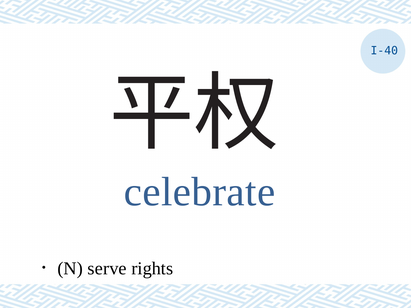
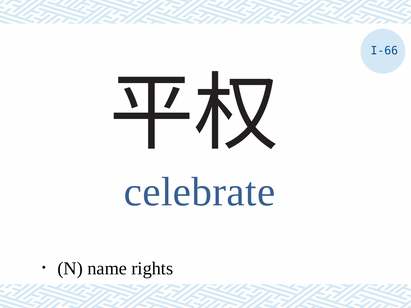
I-40: I-40 -> I-66
serve: serve -> name
